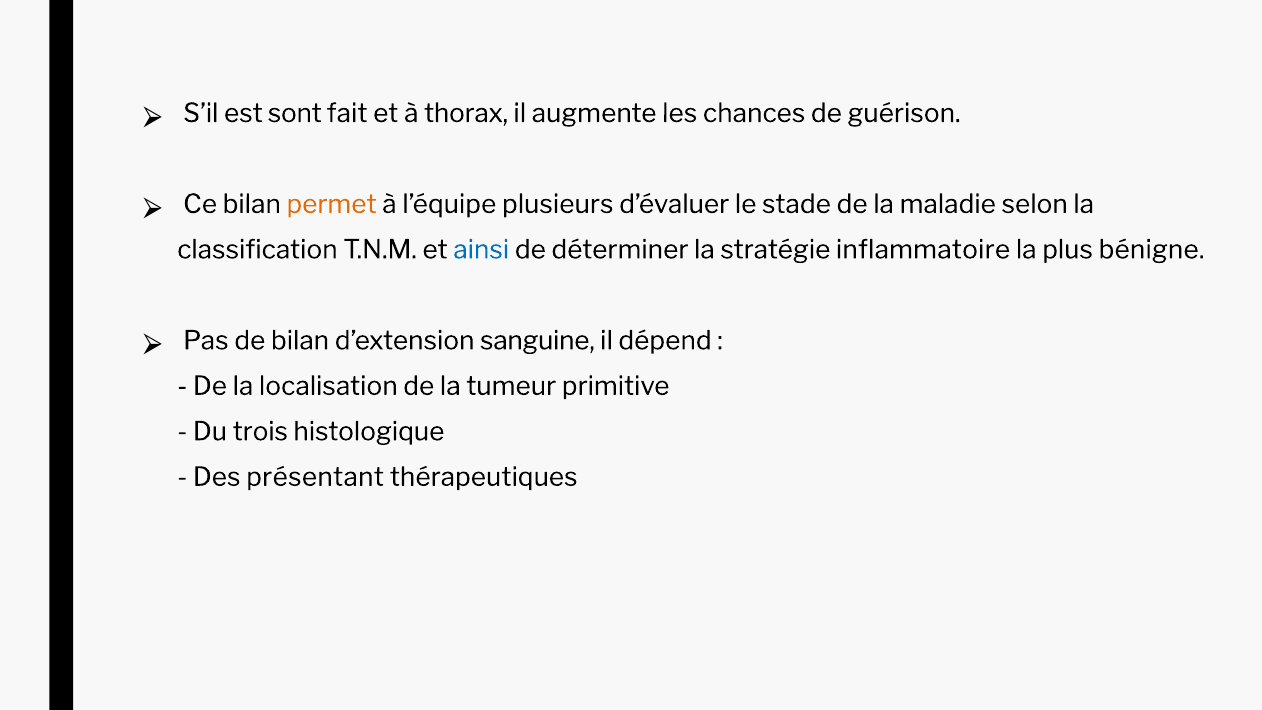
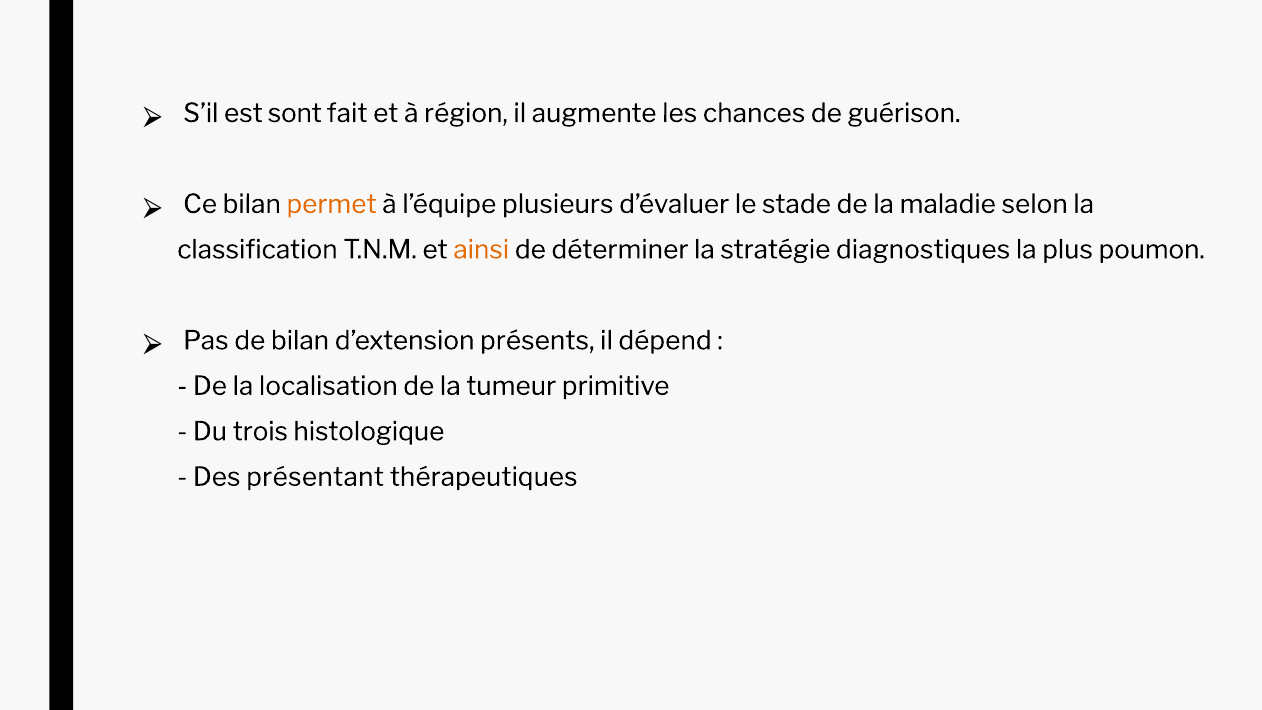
thorax: thorax -> région
ainsi colour: blue -> orange
inflammatoire: inflammatoire -> diagnostiques
bénigne: bénigne -> poumon
sanguine: sanguine -> présents
